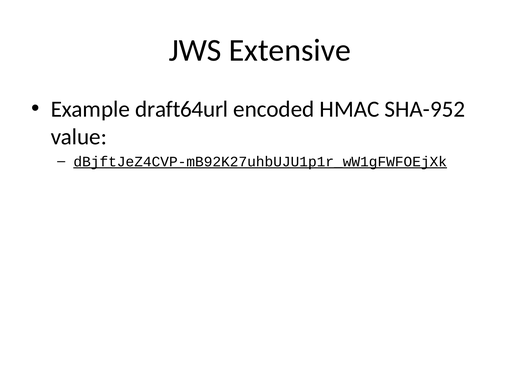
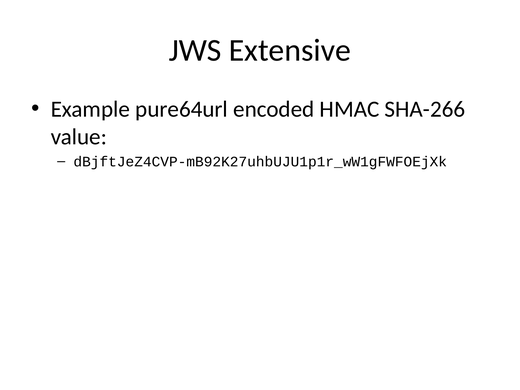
draft64url: draft64url -> pure64url
SHA-952: SHA-952 -> SHA-266
dBjftJeZ4CVP‑mB92K27uhbUJU1p1r_wW1gFWFOEjXk underline: present -> none
